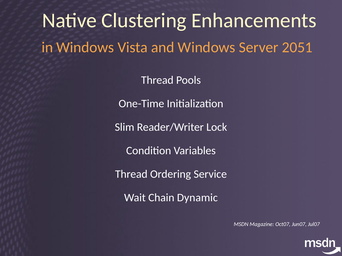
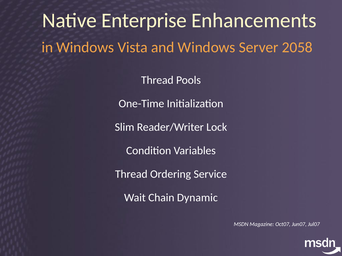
Clustering: Clustering -> Enterprise
2051: 2051 -> 2058
